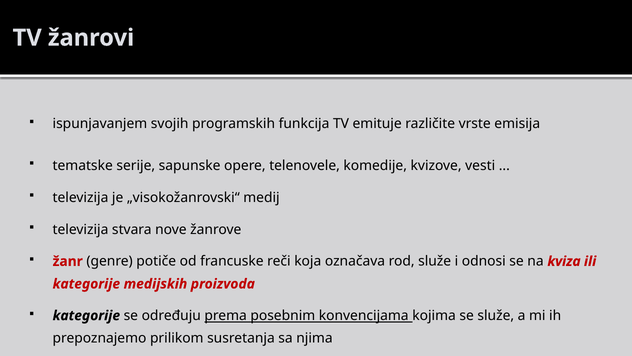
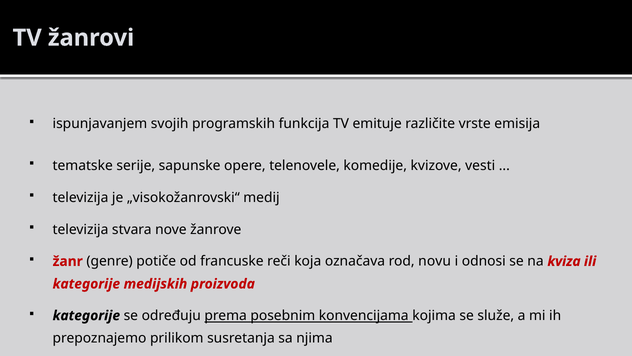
rod služe: služe -> novu
